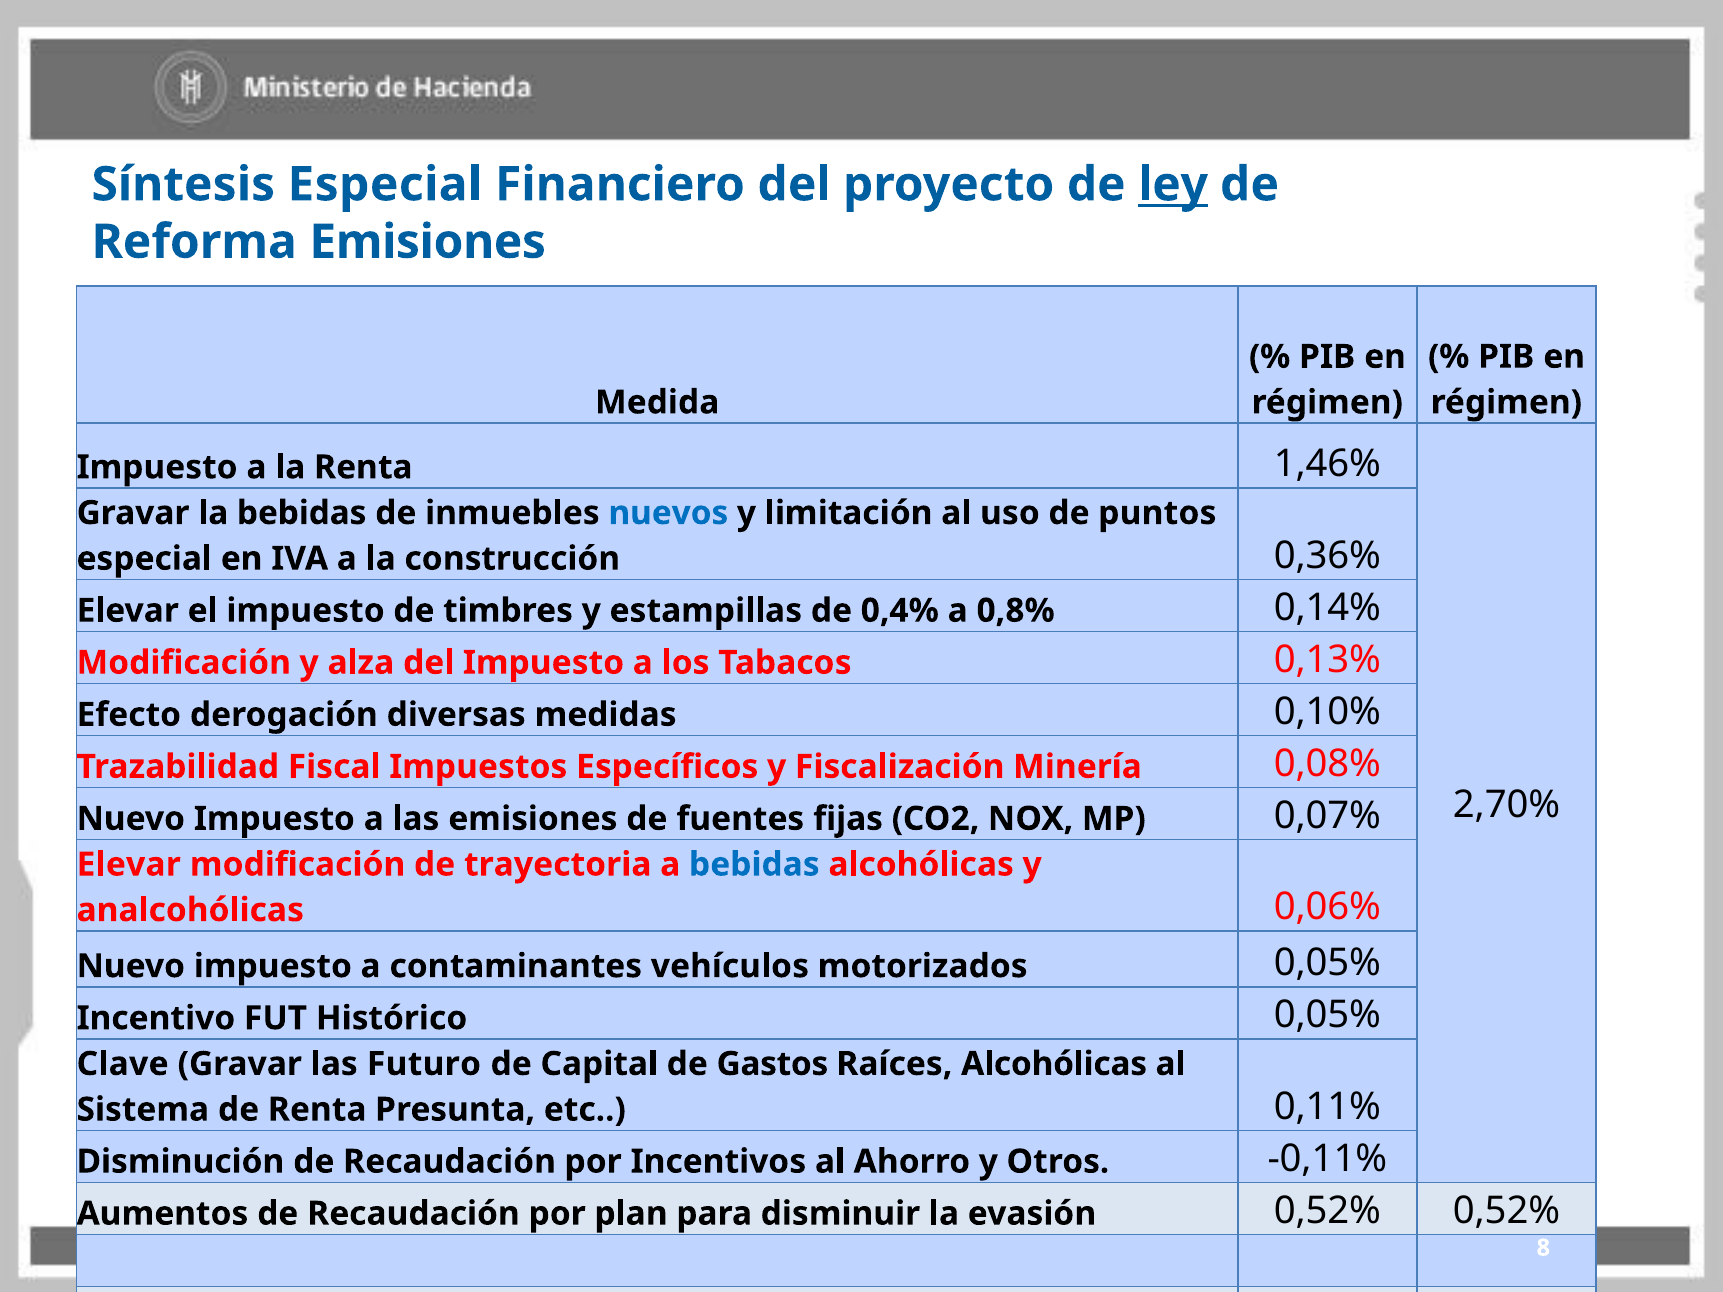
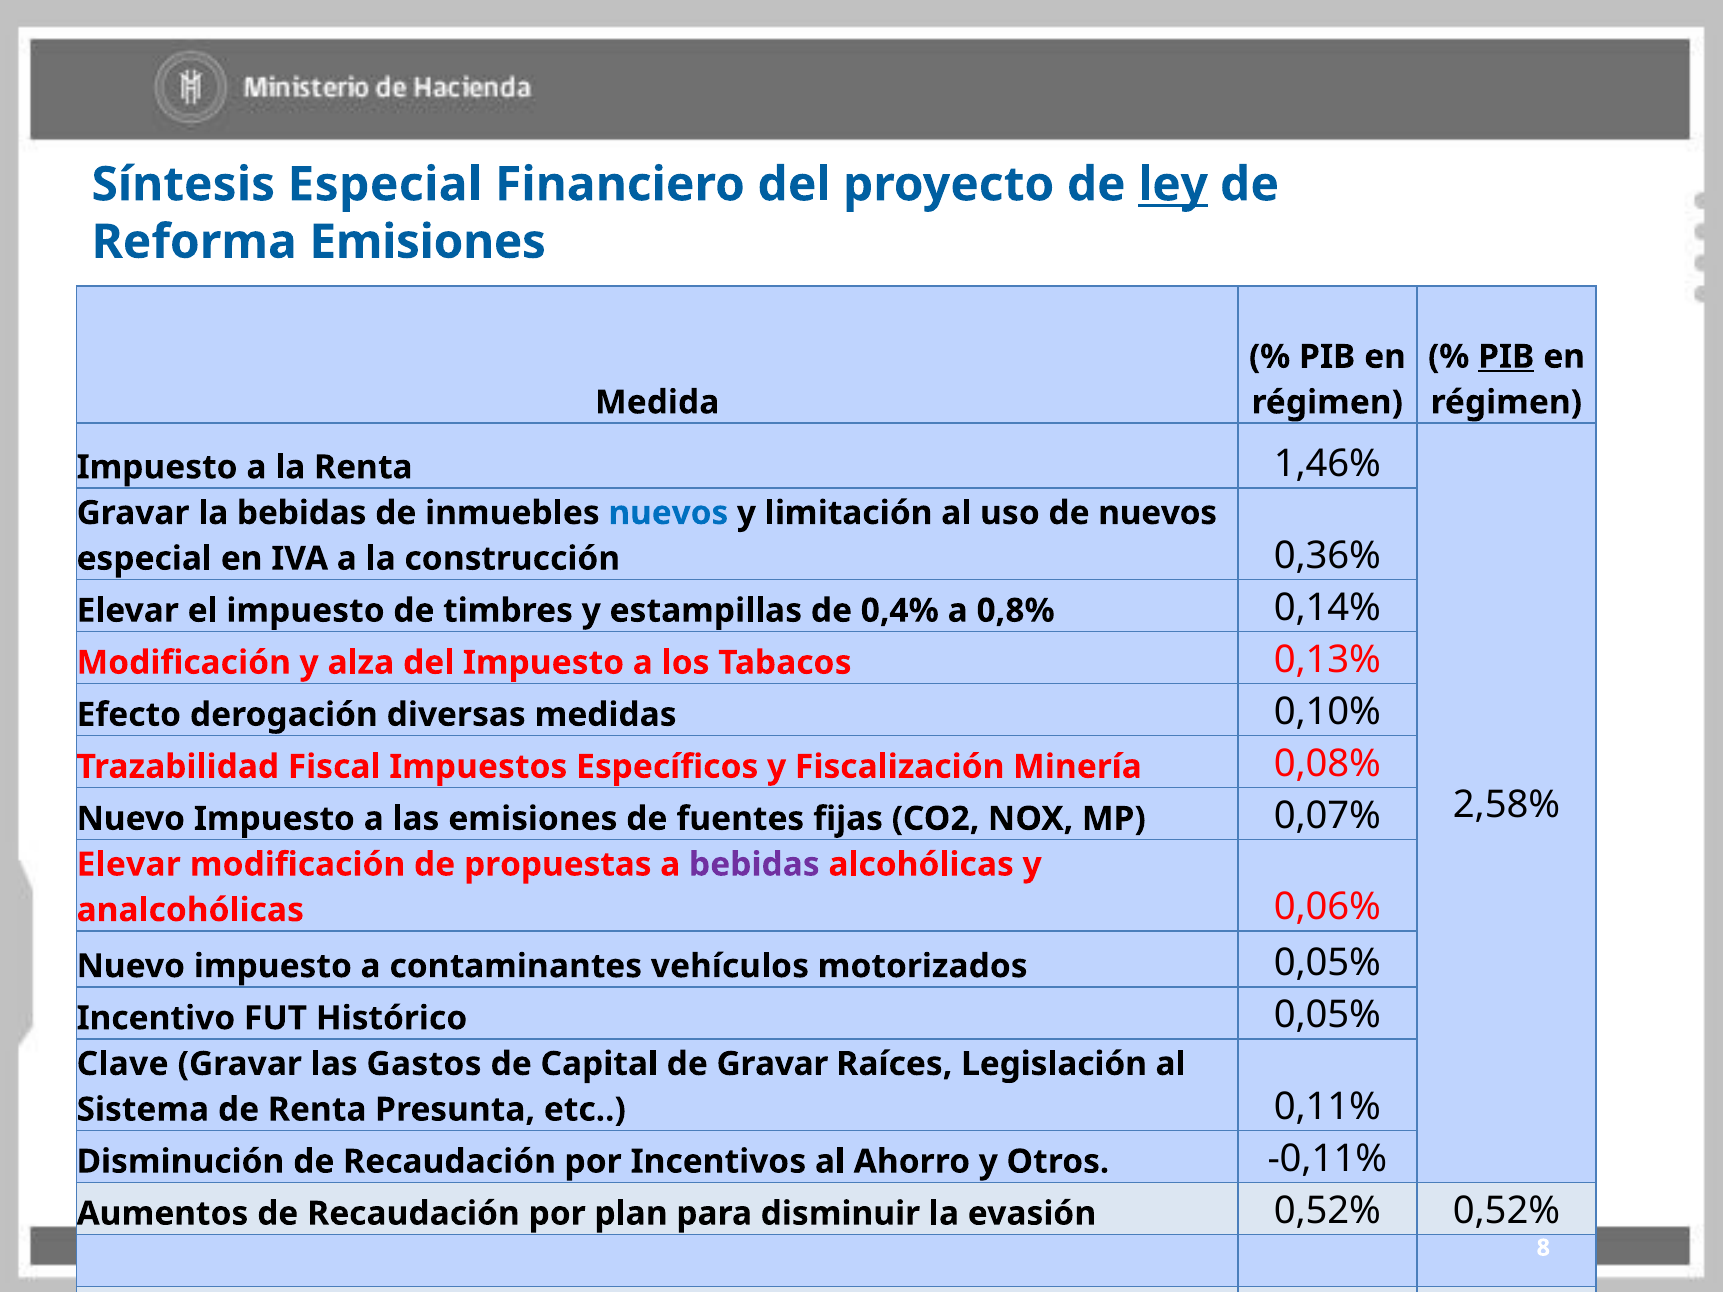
PIB at (1506, 357) underline: none -> present
de puntos: puntos -> nuevos
2,70%: 2,70% -> 2,58%
trayectoria: trayectoria -> propuestas
bebidas at (754, 865) colour: blue -> purple
Futuro: Futuro -> Gastos
de Gastos: Gastos -> Gravar
Raíces Alcohólicas: Alcohólicas -> Legislación
